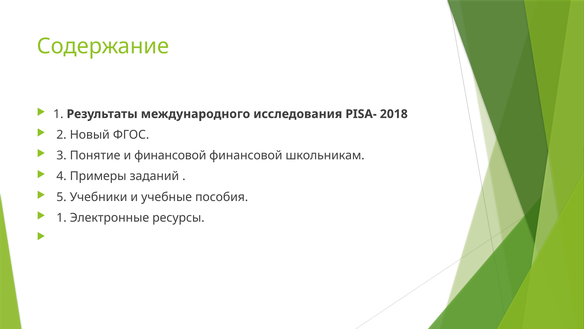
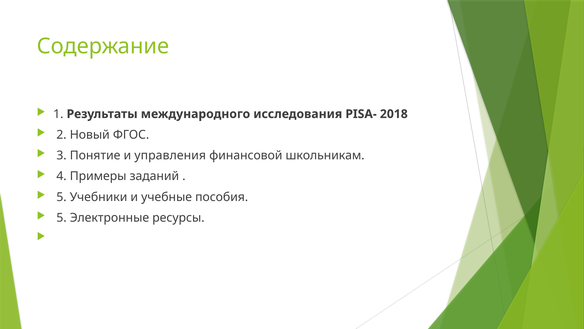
и финансовой: финансовой -> управления
1 at (61, 217): 1 -> 5
